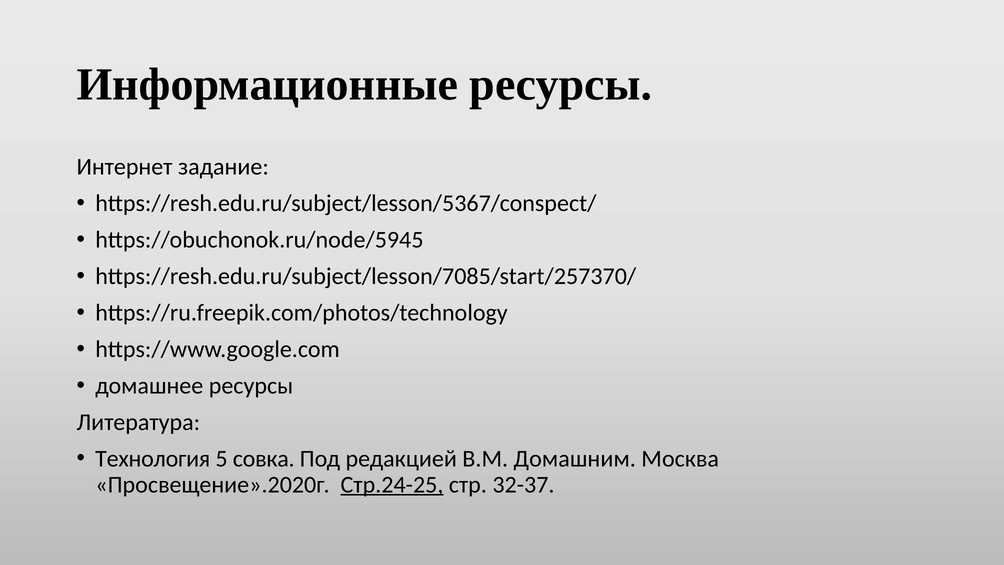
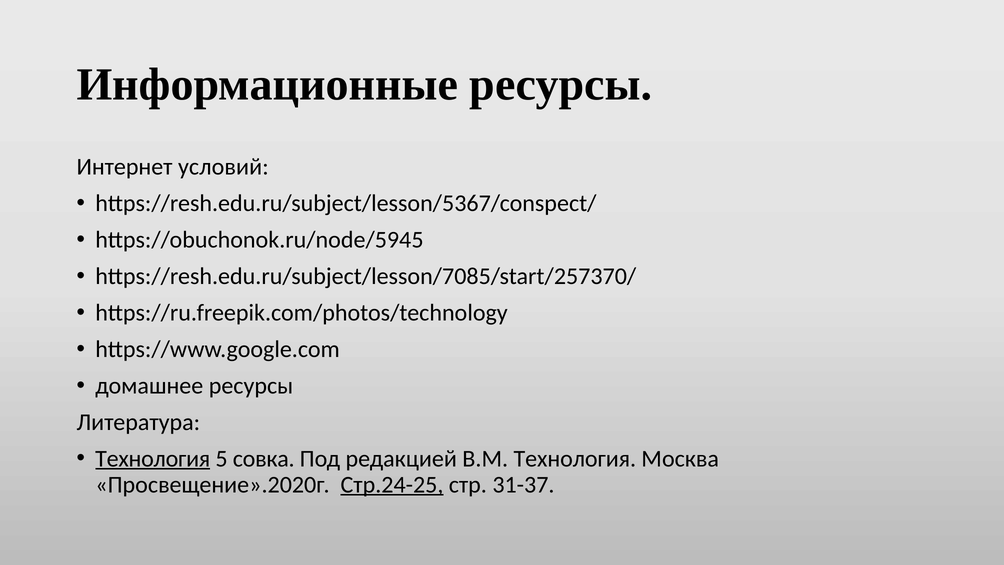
задание: задание -> условий
Технология at (153, 458) underline: none -> present
В.М Домашним: Домашним -> Технология
32-37: 32-37 -> 31-37
